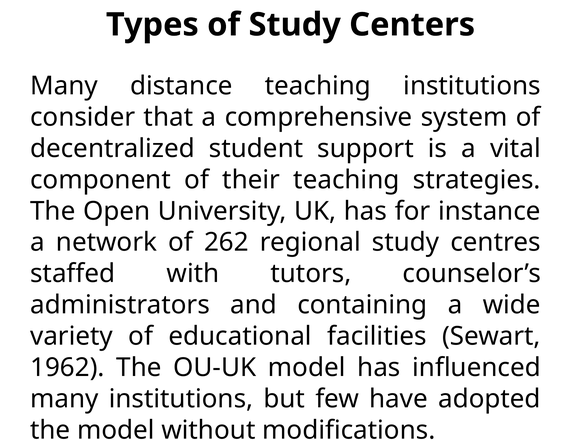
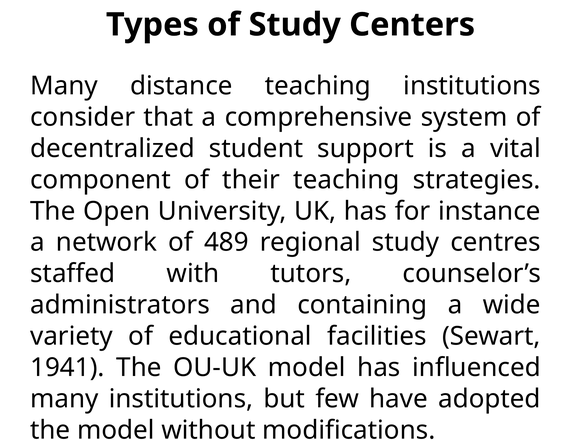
262: 262 -> 489
1962: 1962 -> 1941
